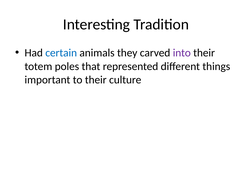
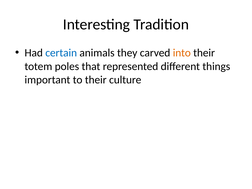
into colour: purple -> orange
